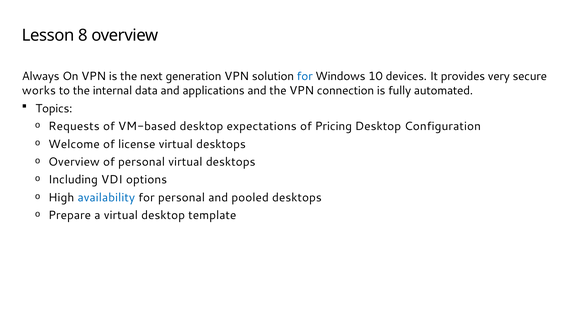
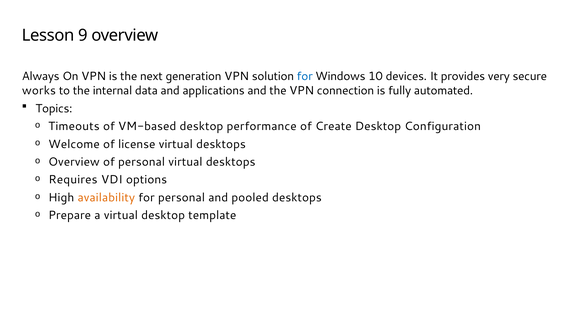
8: 8 -> 9
Requests: Requests -> Timeouts
expectations: expectations -> performance
Pricing: Pricing -> Create
Including: Including -> Requires
availability colour: blue -> orange
